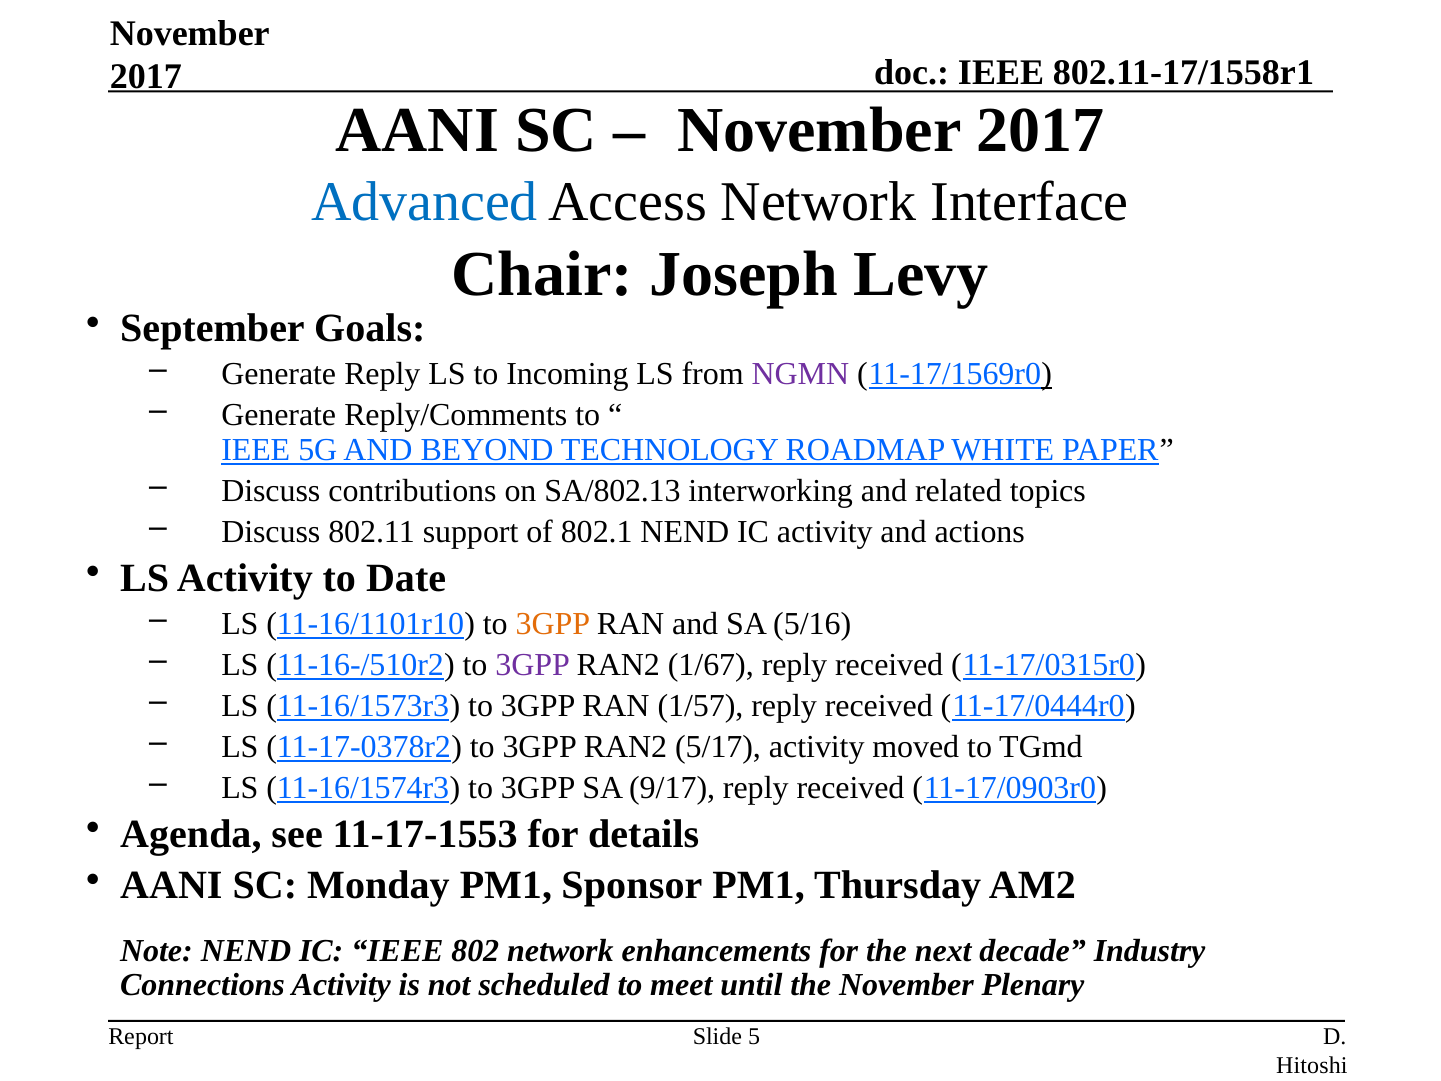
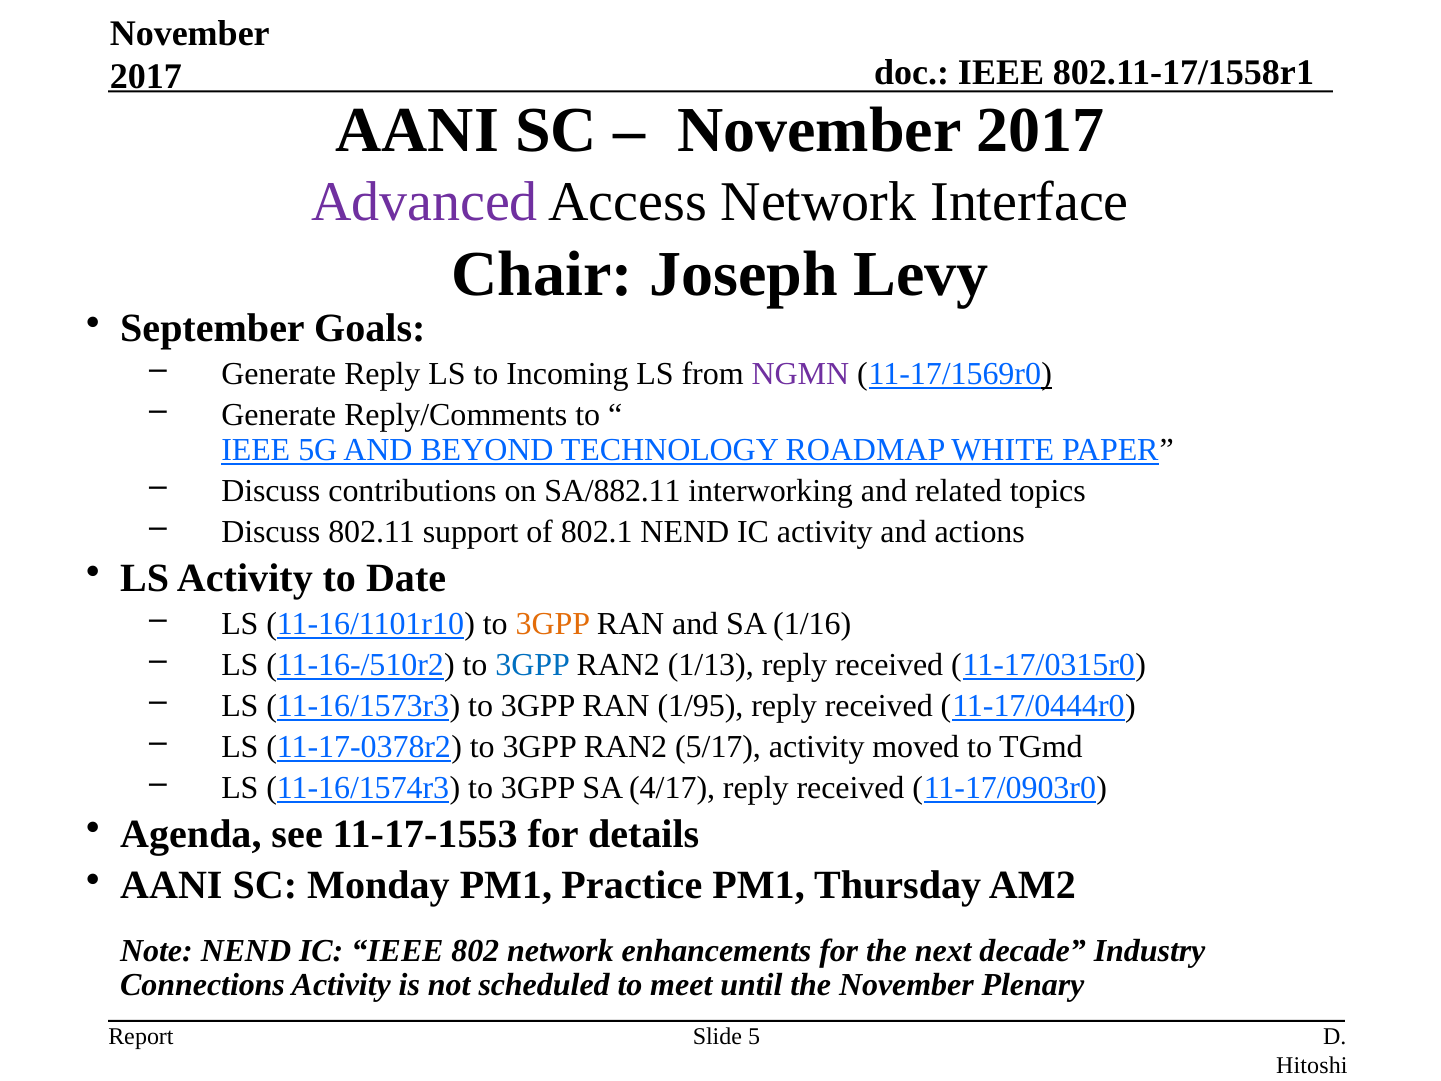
Advanced colour: blue -> purple
SA/802.13: SA/802.13 -> SA/882.11
5/16: 5/16 -> 1/16
3GPP at (533, 665) colour: purple -> blue
1/67: 1/67 -> 1/13
1/57: 1/57 -> 1/95
9/17: 9/17 -> 4/17
Sponsor: Sponsor -> Practice
